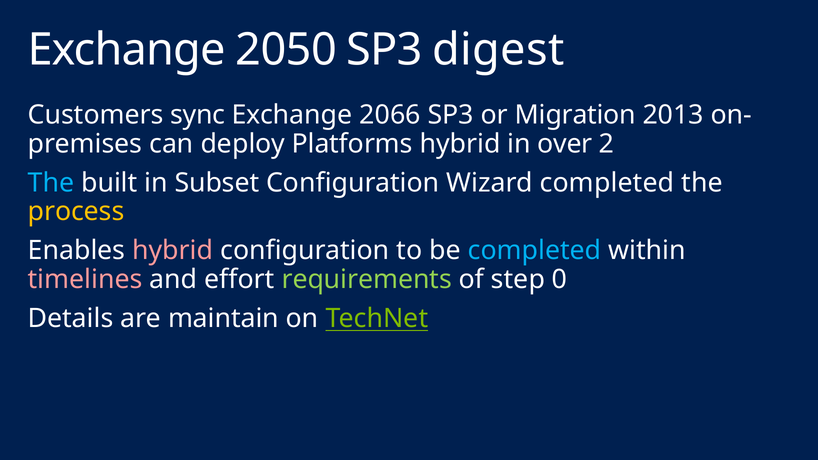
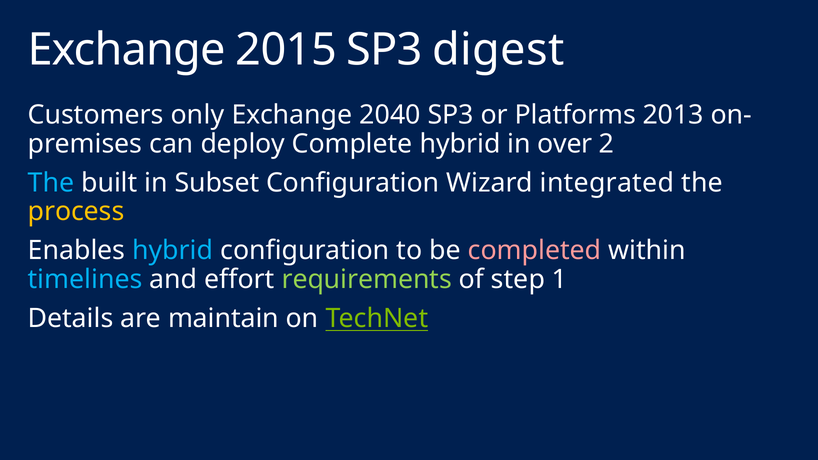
2050: 2050 -> 2015
sync: sync -> only
2066: 2066 -> 2040
Migration: Migration -> Platforms
Platforms: Platforms -> Complete
Wizard completed: completed -> integrated
hybrid at (173, 251) colour: pink -> light blue
completed at (535, 251) colour: light blue -> pink
timelines colour: pink -> light blue
0: 0 -> 1
